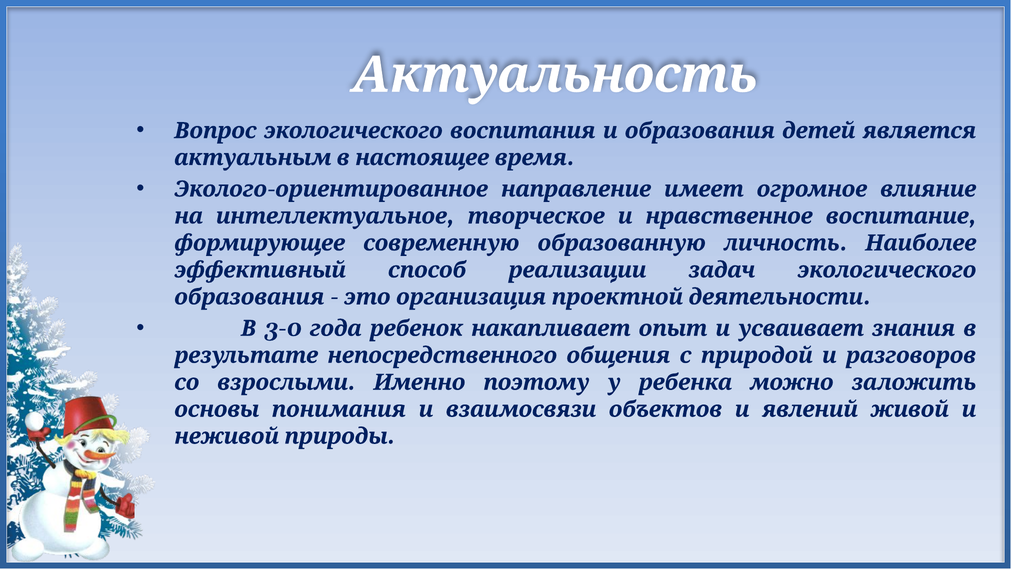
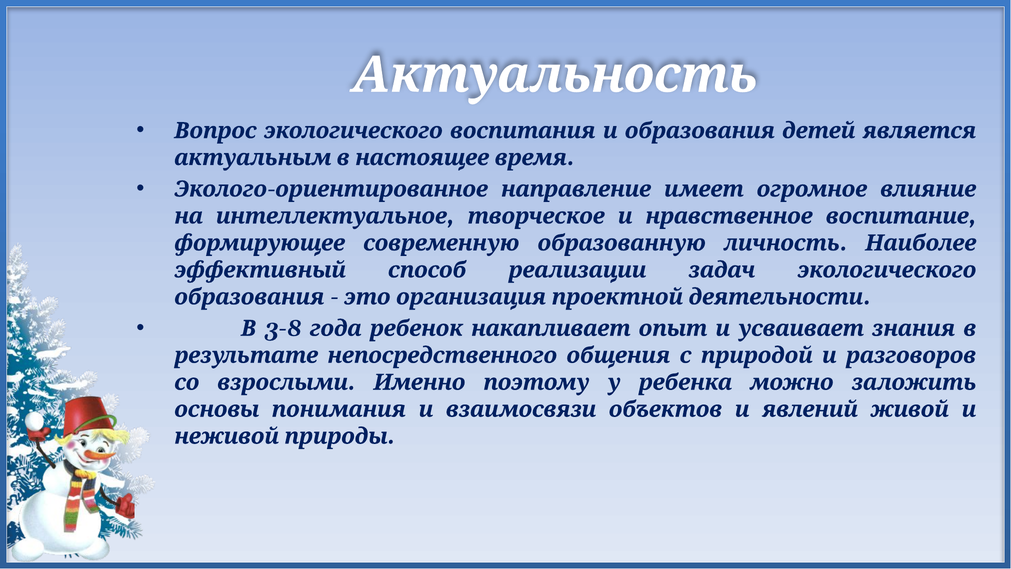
3-0: 3-0 -> 3-8
